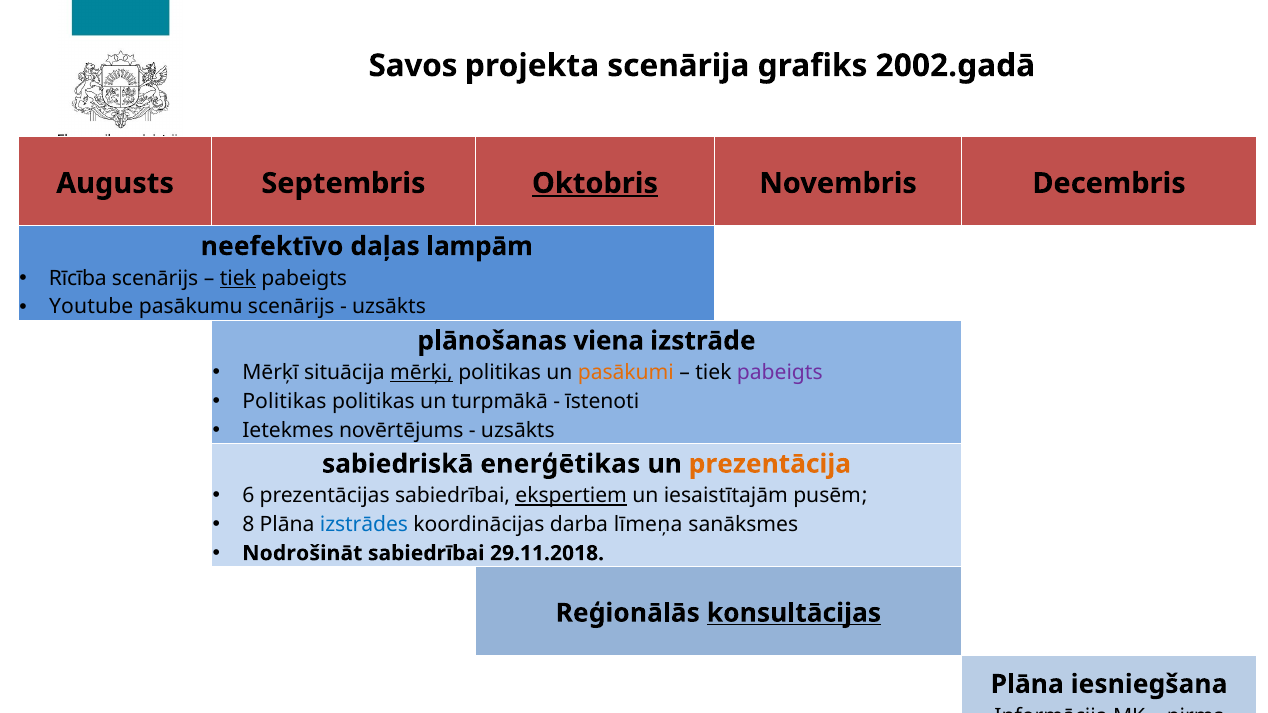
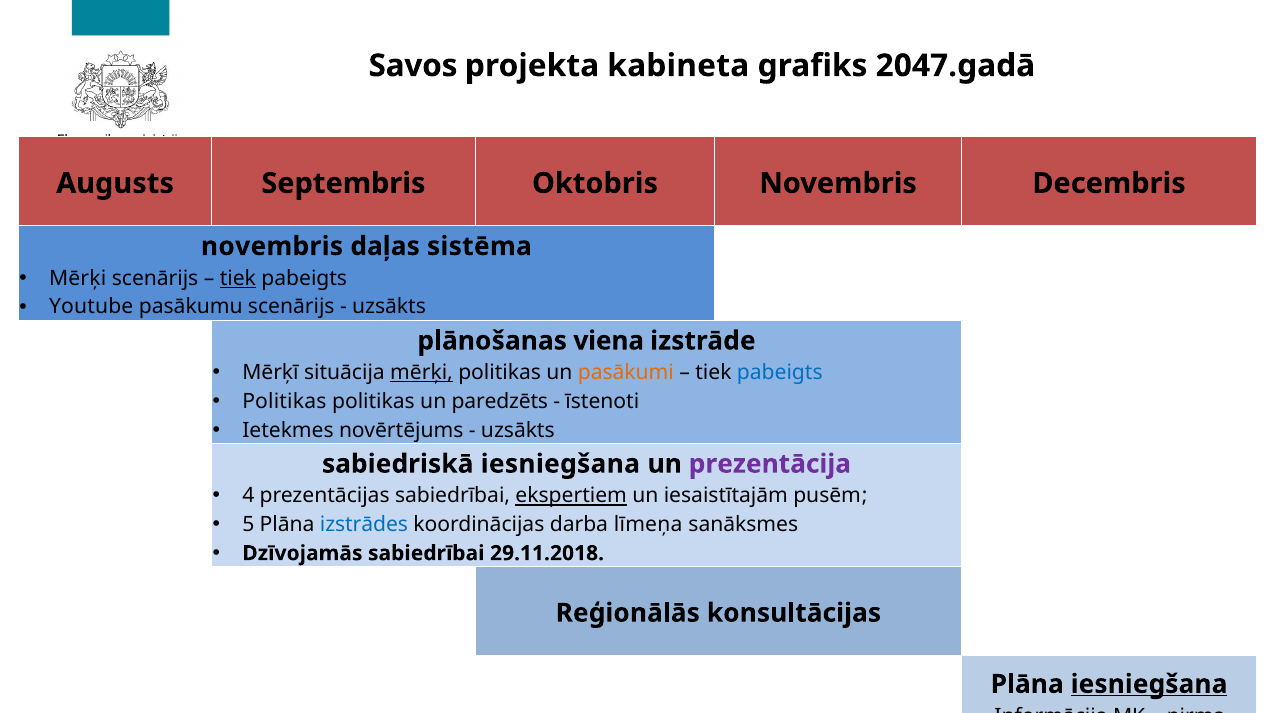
scenārija: scenārija -> kabineta
2002.gadā: 2002.gadā -> 2047.gadā
Oktobris underline: present -> none
neefektīvo at (272, 246): neefektīvo -> novembris
lampām: lampām -> sistēma
Rīcība at (78, 278): Rīcība -> Mērķi
pabeigts at (780, 373) colour: purple -> blue
turpmākā: turpmākā -> paredzēts
sabiedriskā enerģētikas: enerģētikas -> iesniegšana
prezentācija colour: orange -> purple
6: 6 -> 4
8 at (248, 525): 8 -> 5
Nodrošināt: Nodrošināt -> Dzīvojamās
konsultācijas underline: present -> none
iesniegšana at (1149, 684) underline: none -> present
